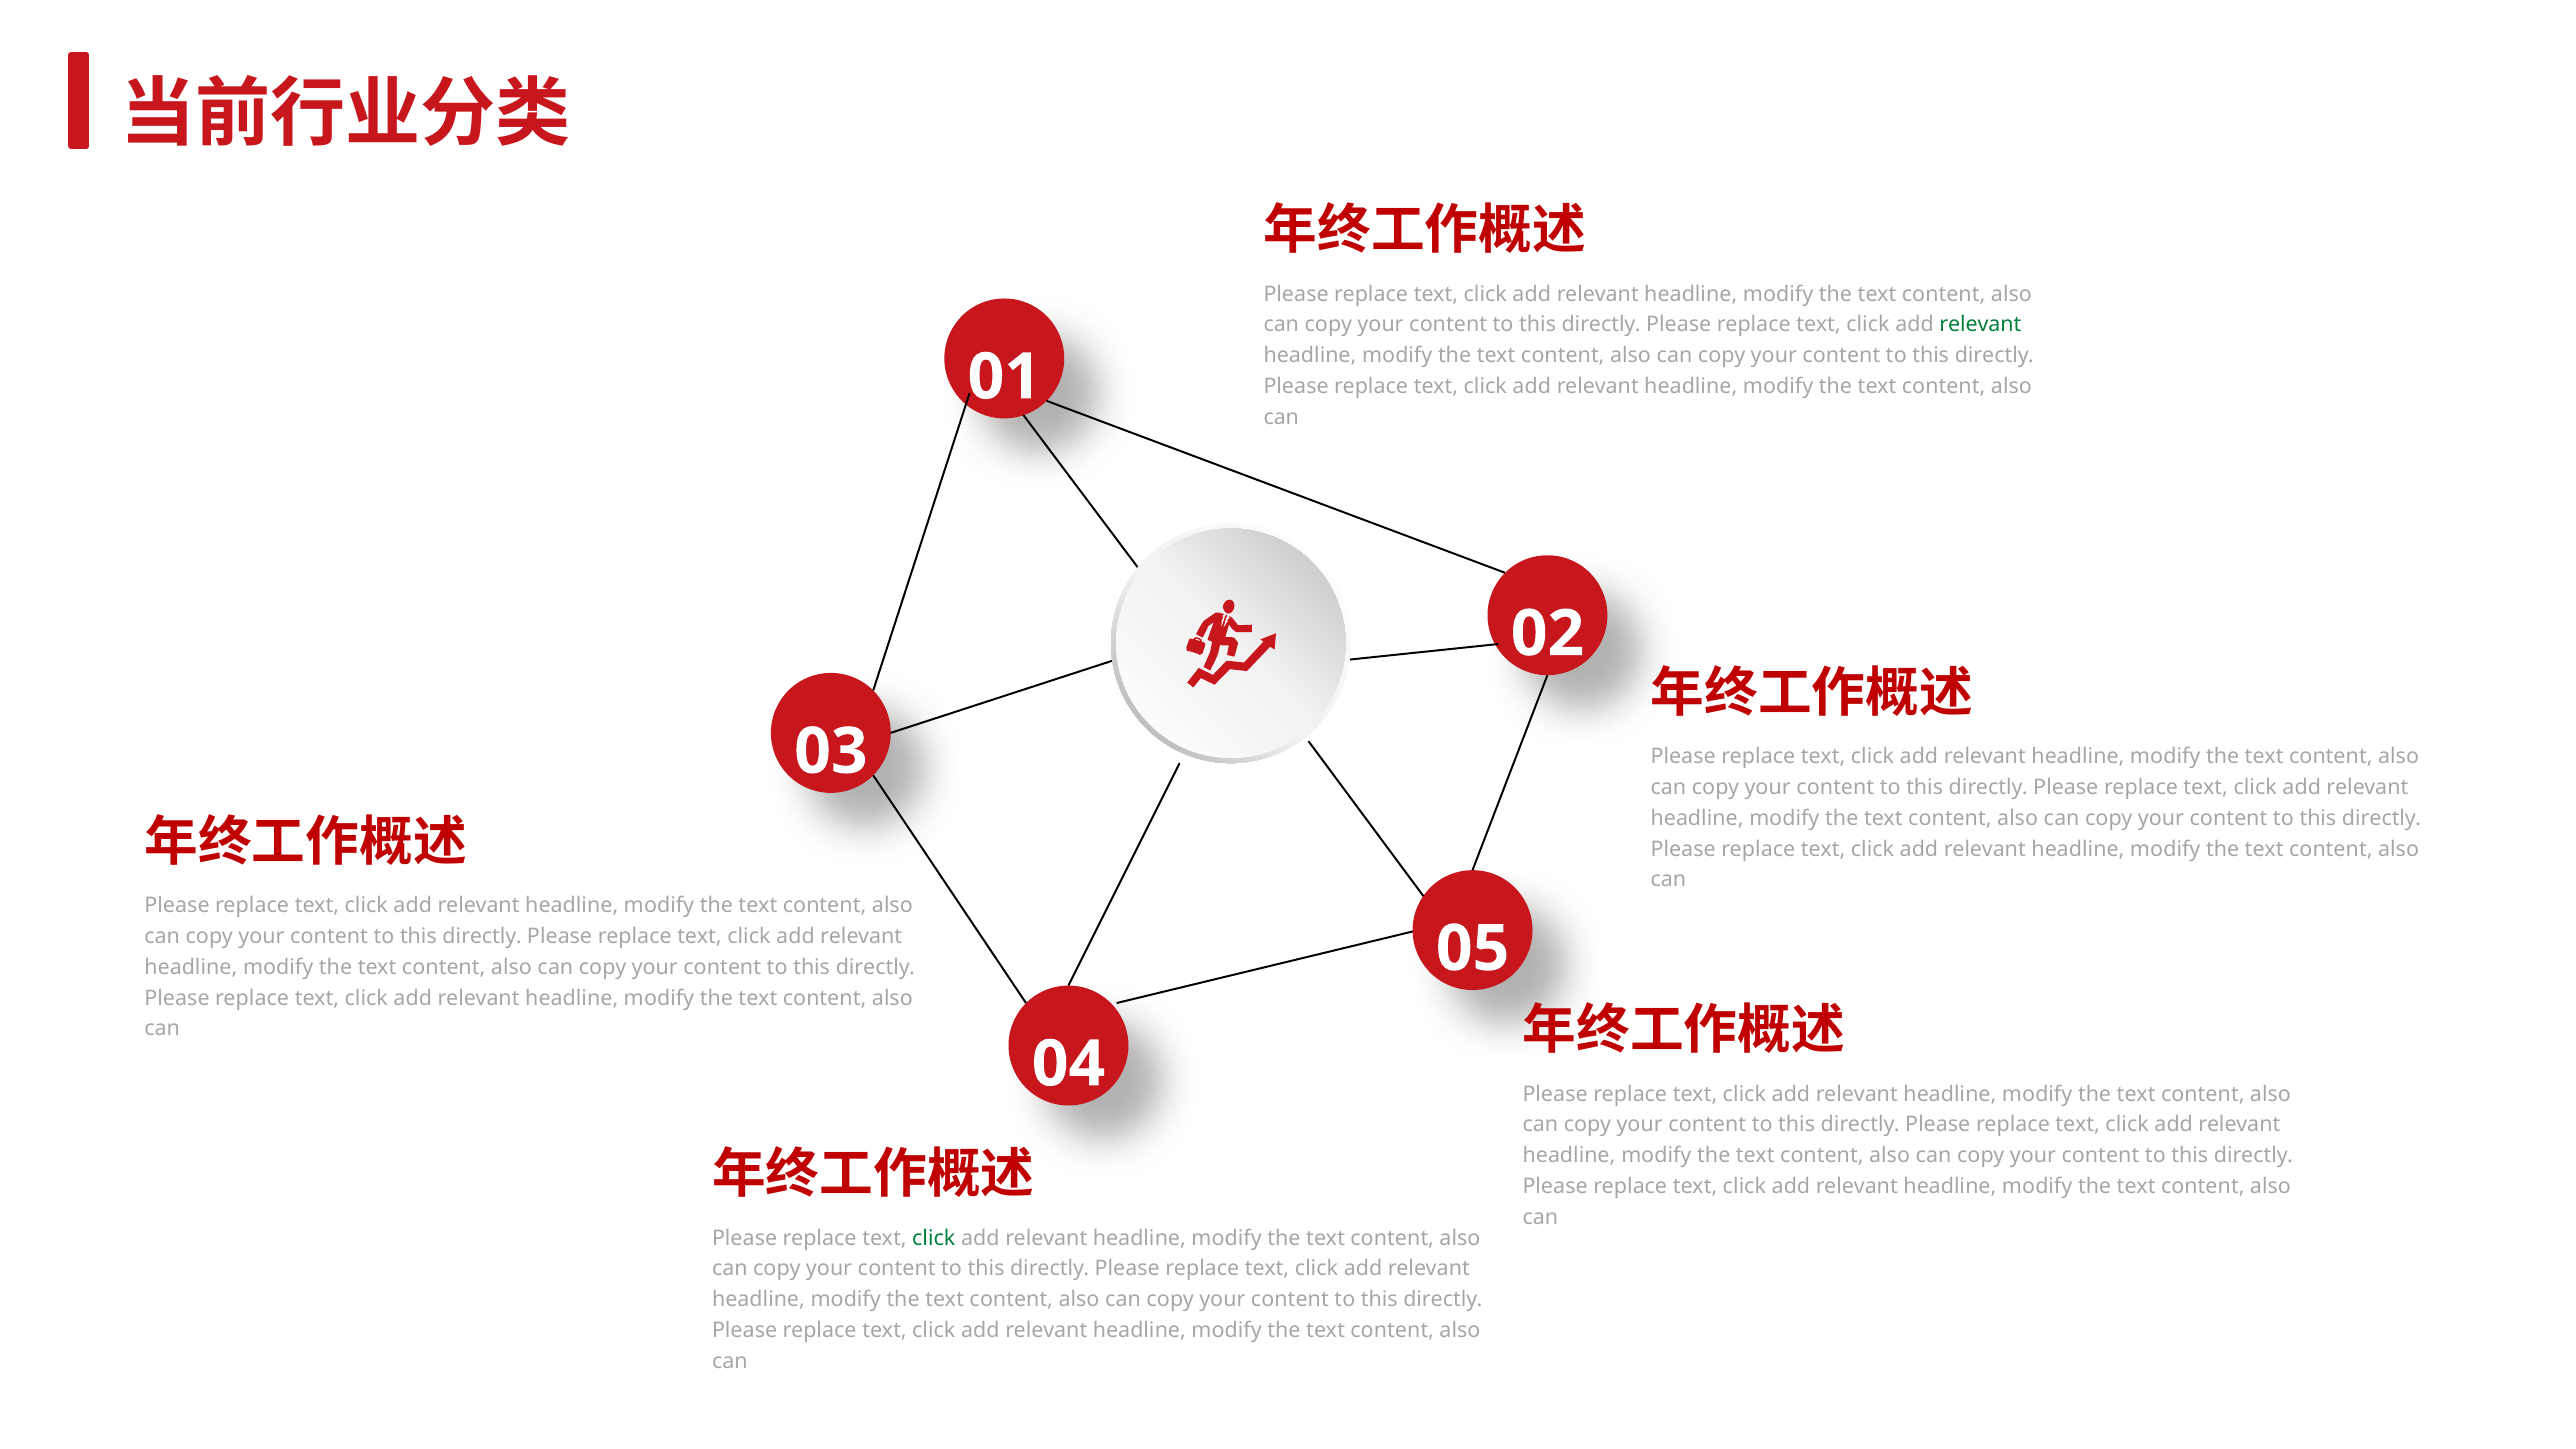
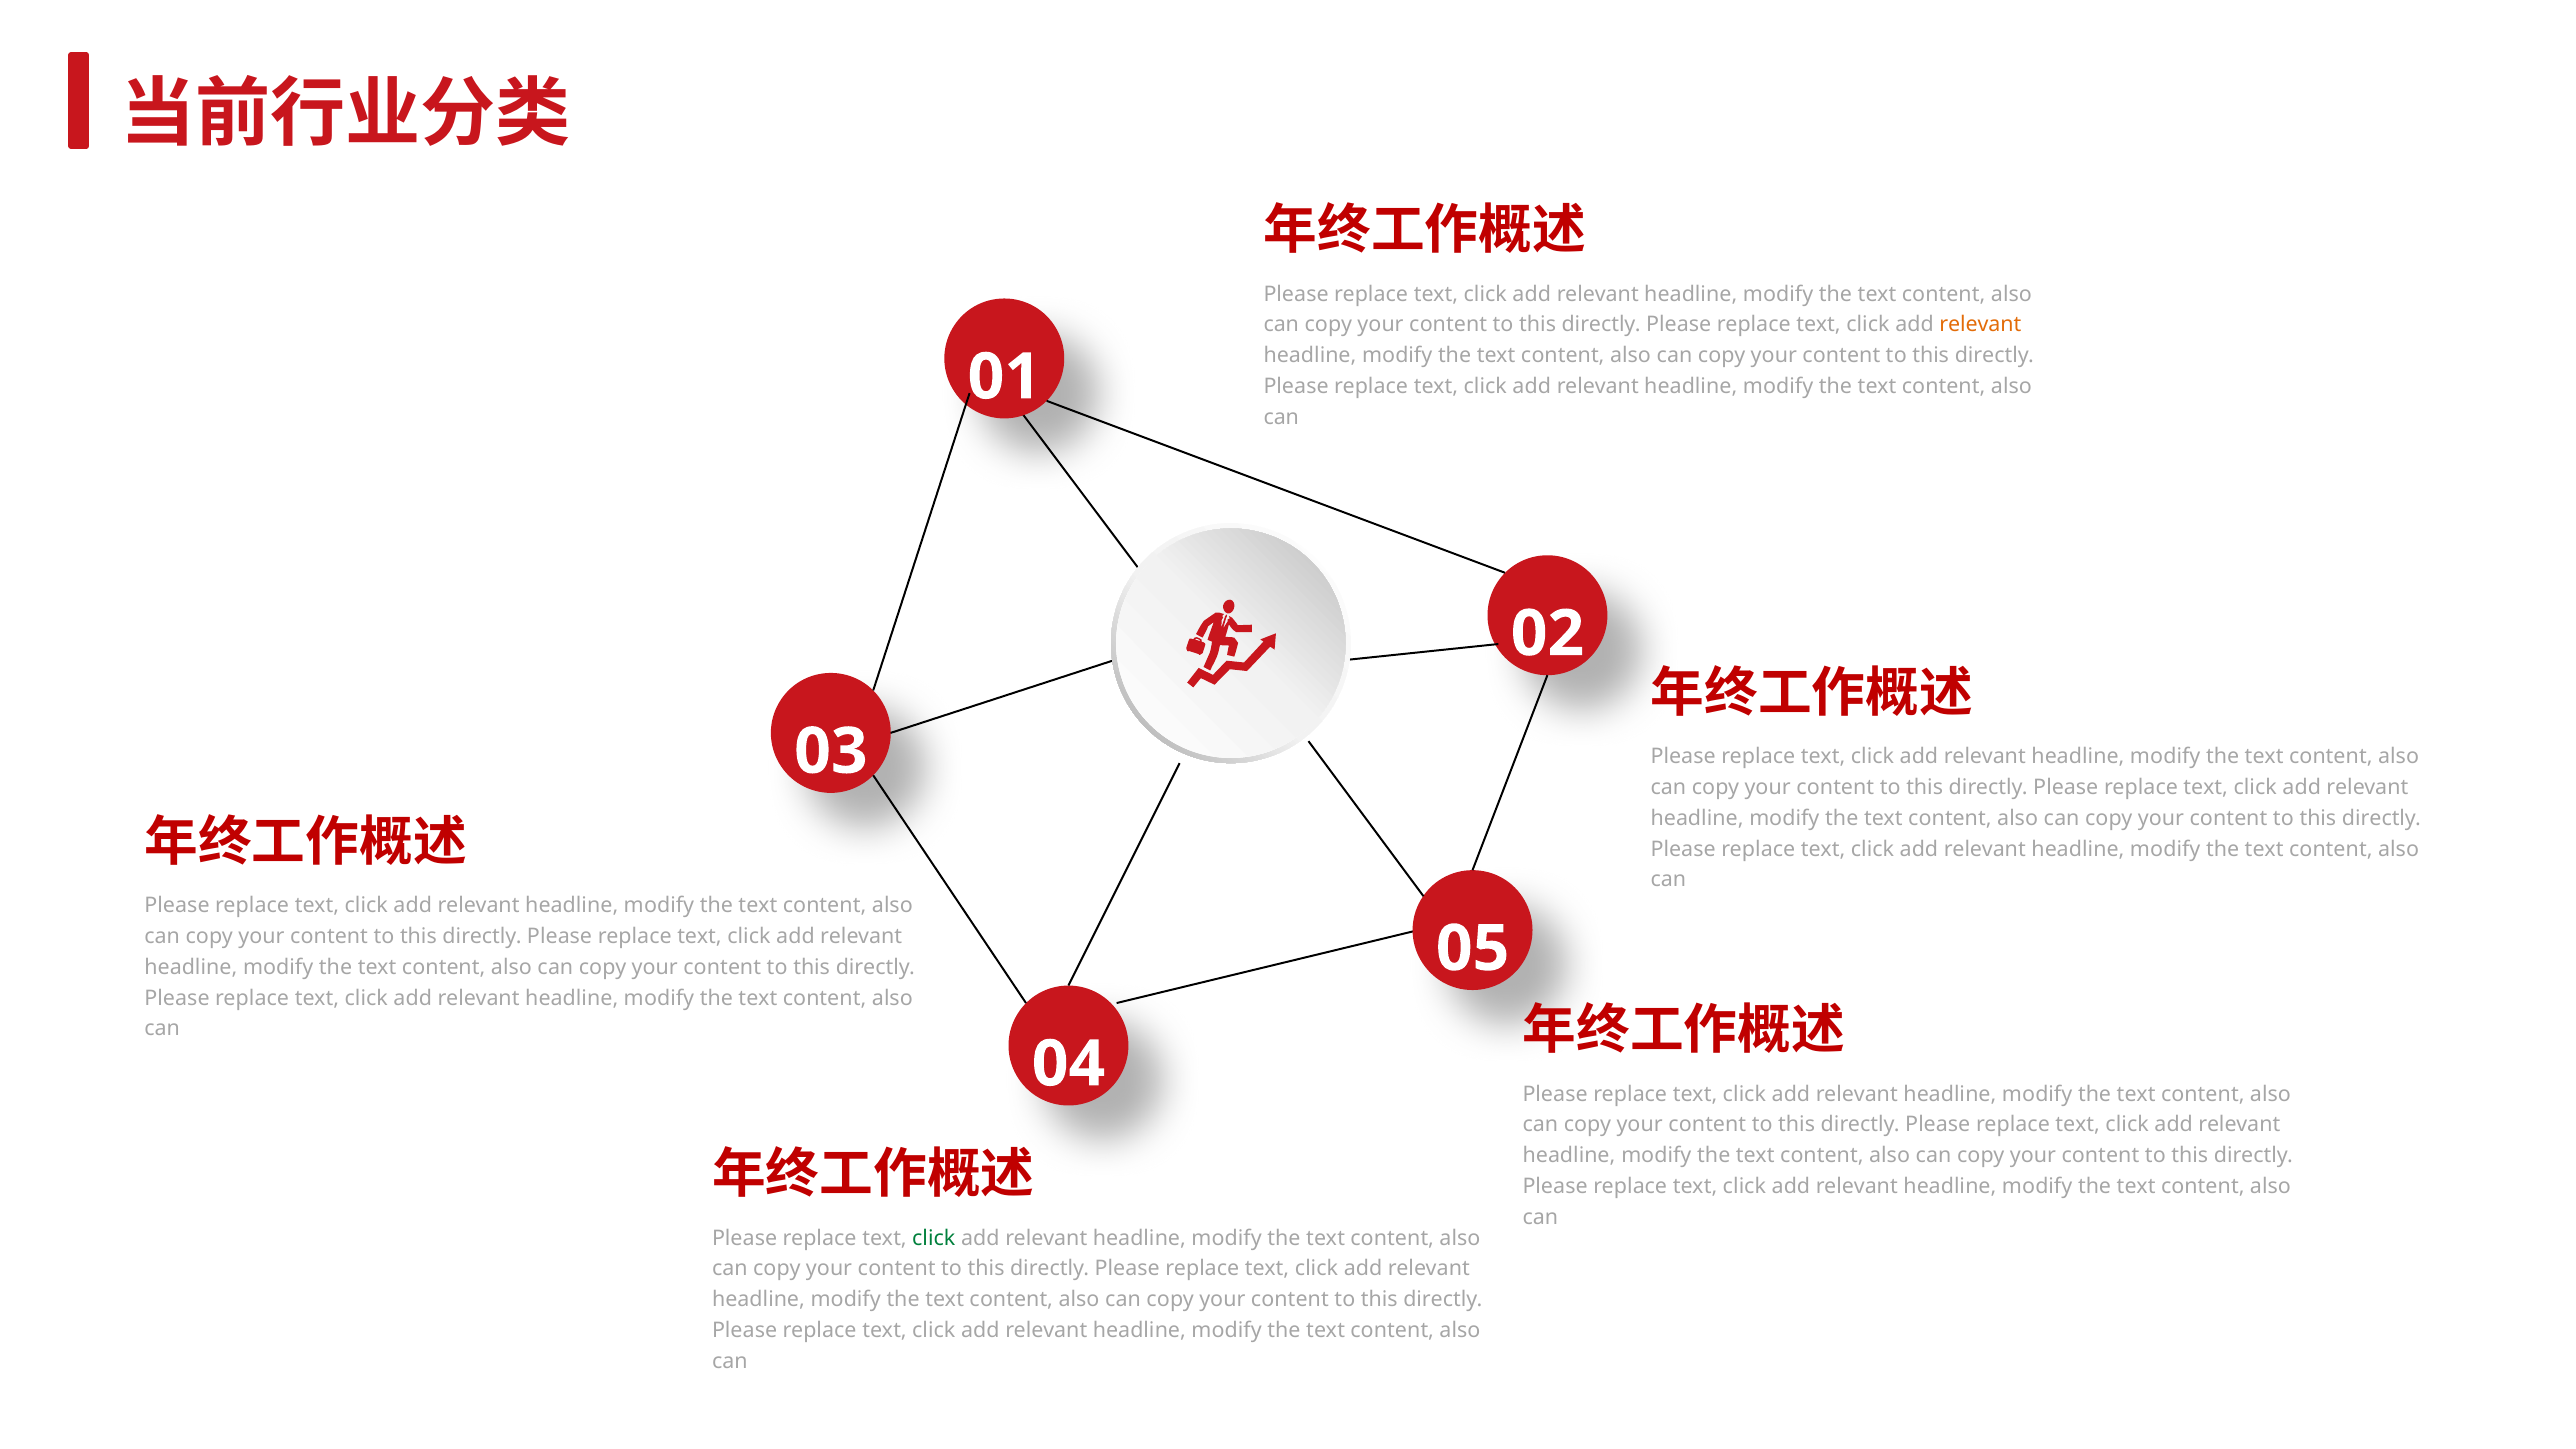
relevant at (1980, 325) colour: green -> orange
